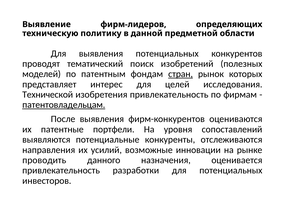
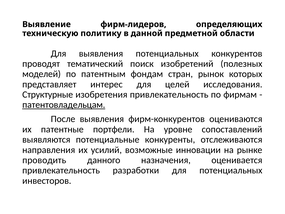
стран underline: present -> none
Технической: Технической -> Структурные
уровня: уровня -> уровне
